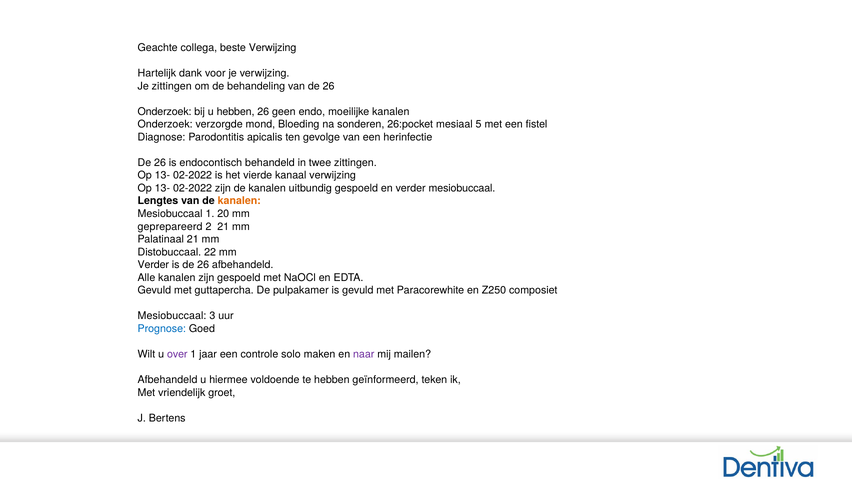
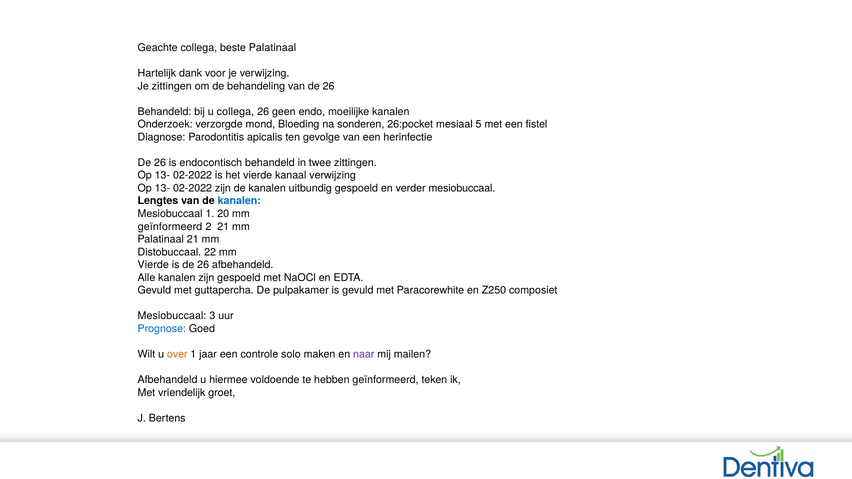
beste Verwijzing: Verwijzing -> Palatinaal
Onderzoek at (165, 112): Onderzoek -> Behandeld
u hebben: hebben -> collega
kanalen at (239, 201) colour: orange -> blue
geprepareerd at (170, 227): geprepareerd -> geïnformeerd
Verder at (153, 265): Verder -> Vierde
over colour: purple -> orange
